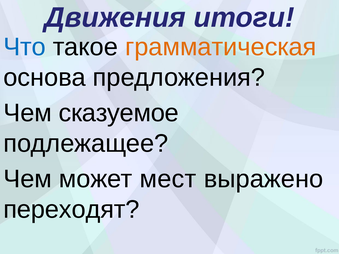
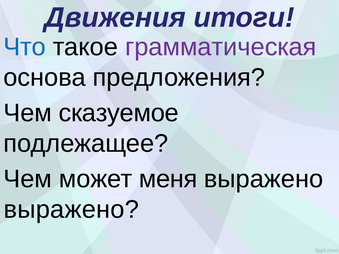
грамматическая colour: orange -> purple
мест: мест -> меня
переходят at (71, 210): переходят -> выражено
